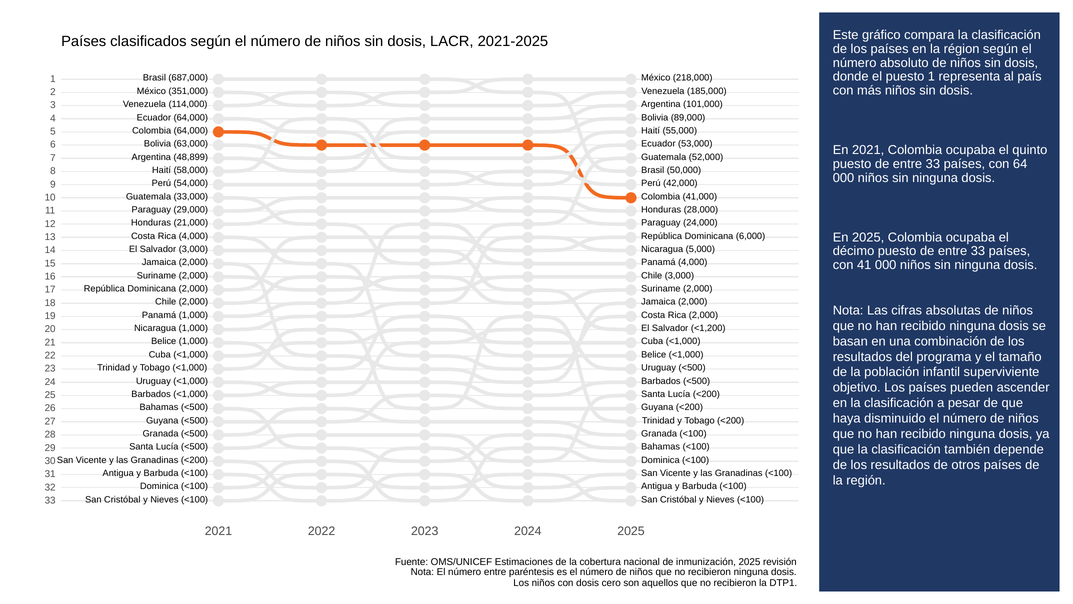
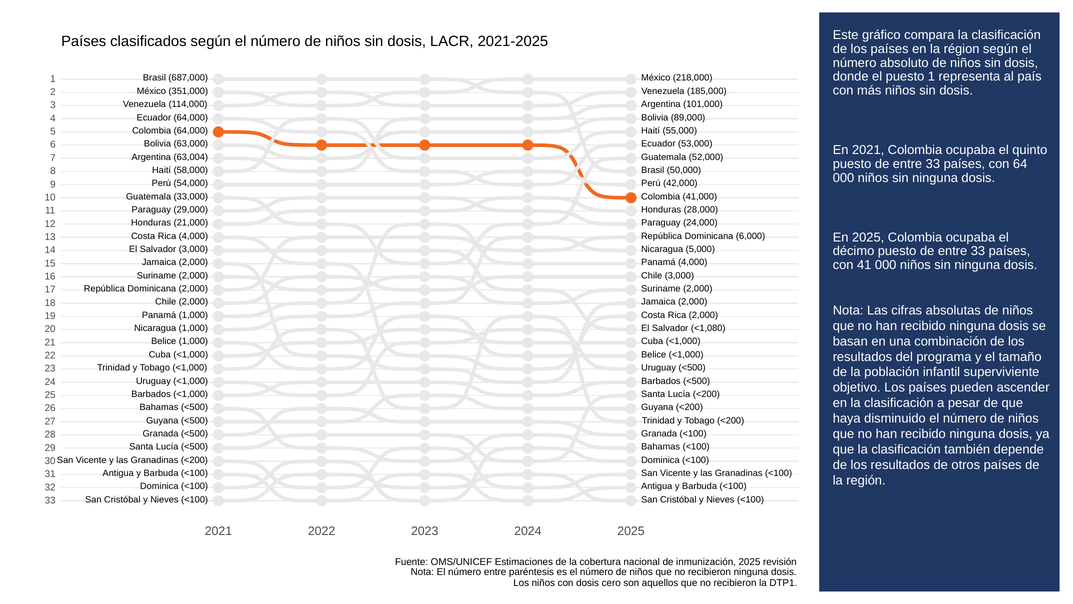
48,899: 48,899 -> 63,004
<1,200: <1,200 -> <1,080
